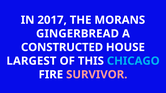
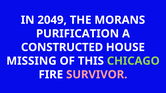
2017: 2017 -> 2049
GINGERBREAD: GINGERBREAD -> PURIFICATION
LARGEST: LARGEST -> MISSING
CHICAGO colour: light blue -> light green
